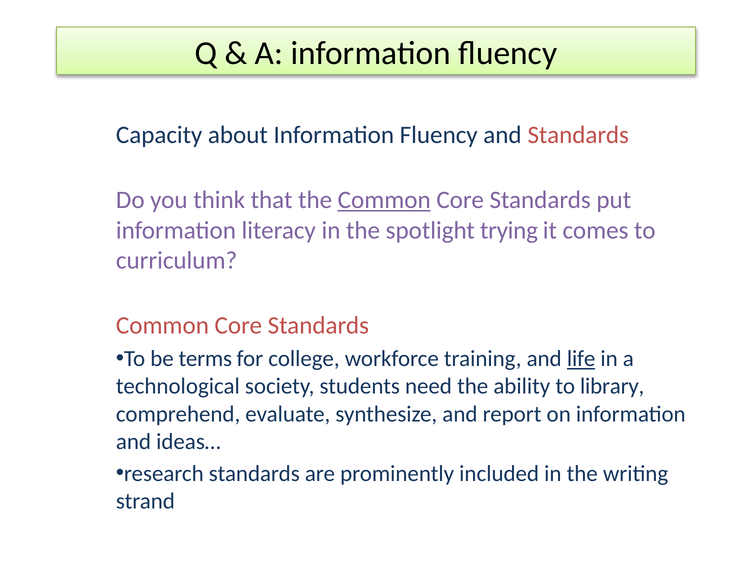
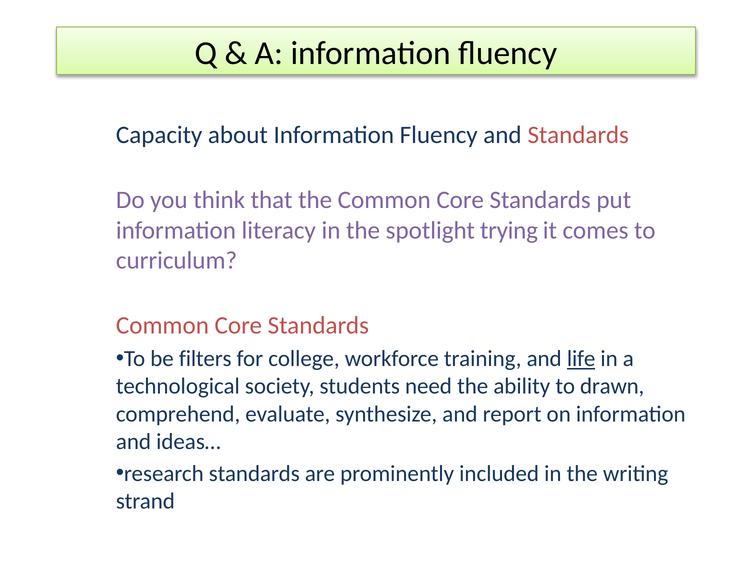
Common at (384, 200) underline: present -> none
terms: terms -> filters
library: library -> drawn
